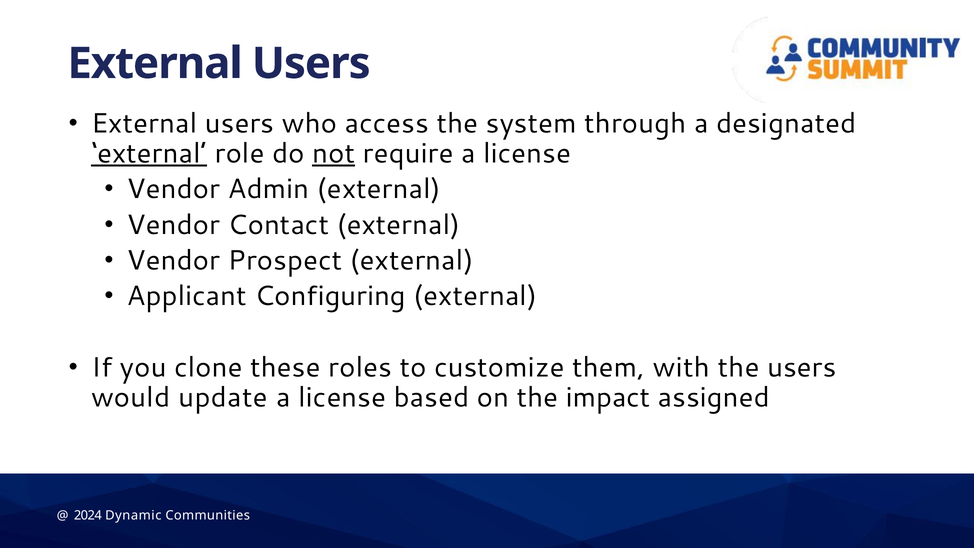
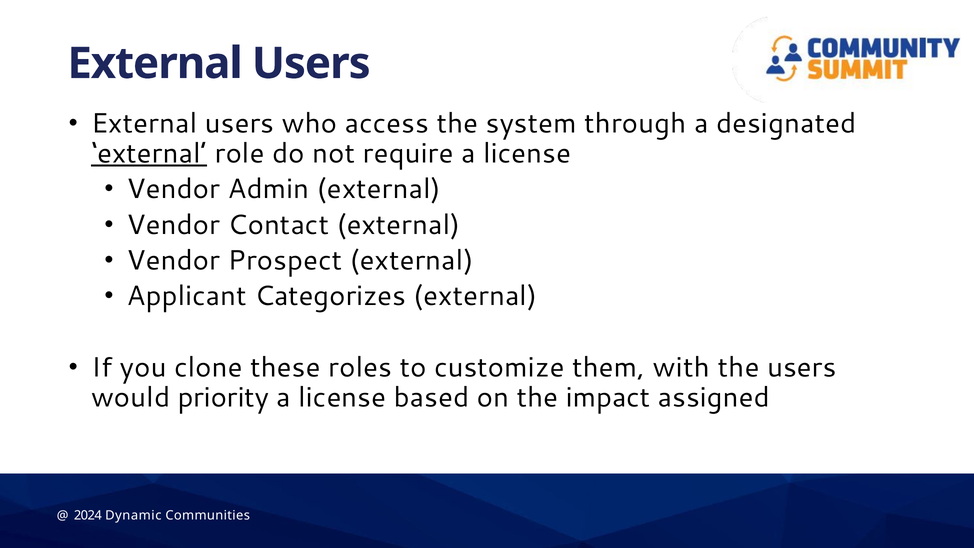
not underline: present -> none
Configuring: Configuring -> Categorizes
update: update -> priority
